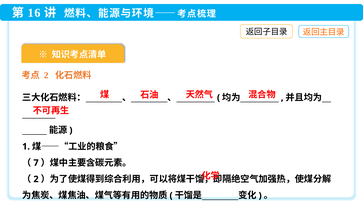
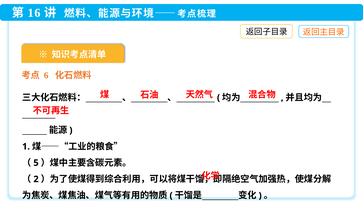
2 at (46, 76): 2 -> 6
7: 7 -> 5
